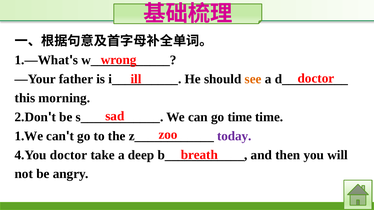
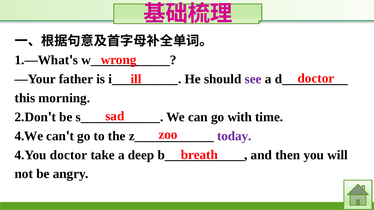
see colour: orange -> purple
go time: time -> with
1.We: 1.We -> 4.We
